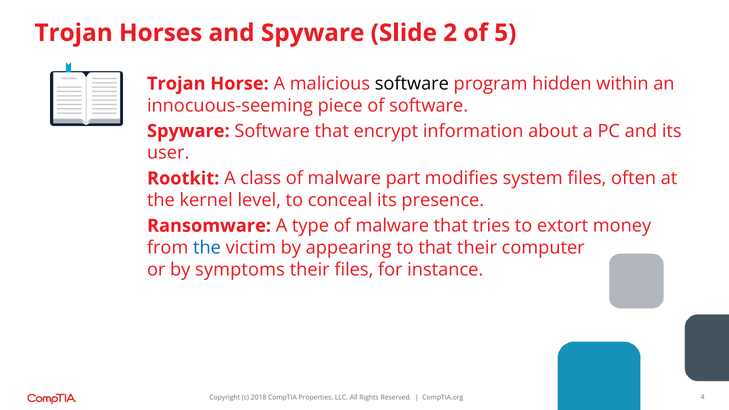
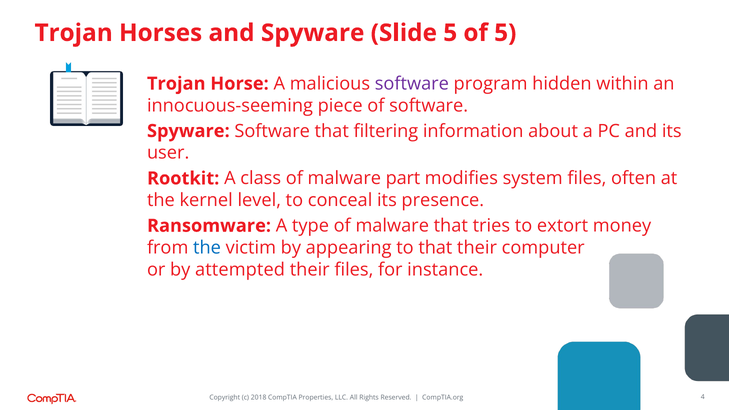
Slide 2: 2 -> 5
software at (412, 84) colour: black -> purple
encrypt: encrypt -> filtering
symptoms: symptoms -> attempted
